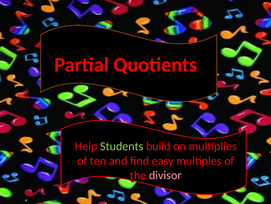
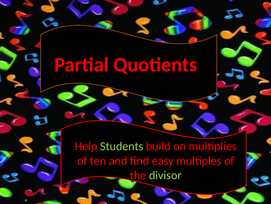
divisor colour: pink -> light green
